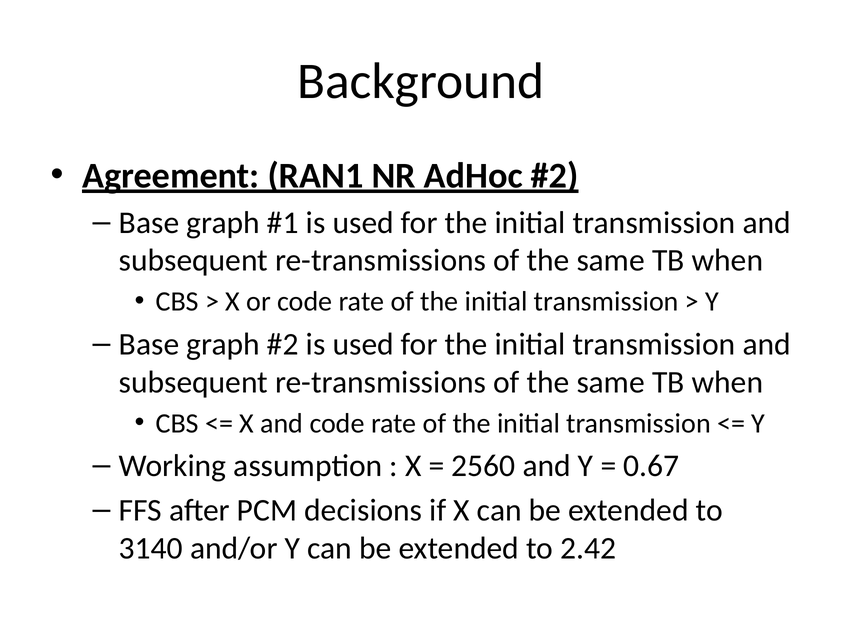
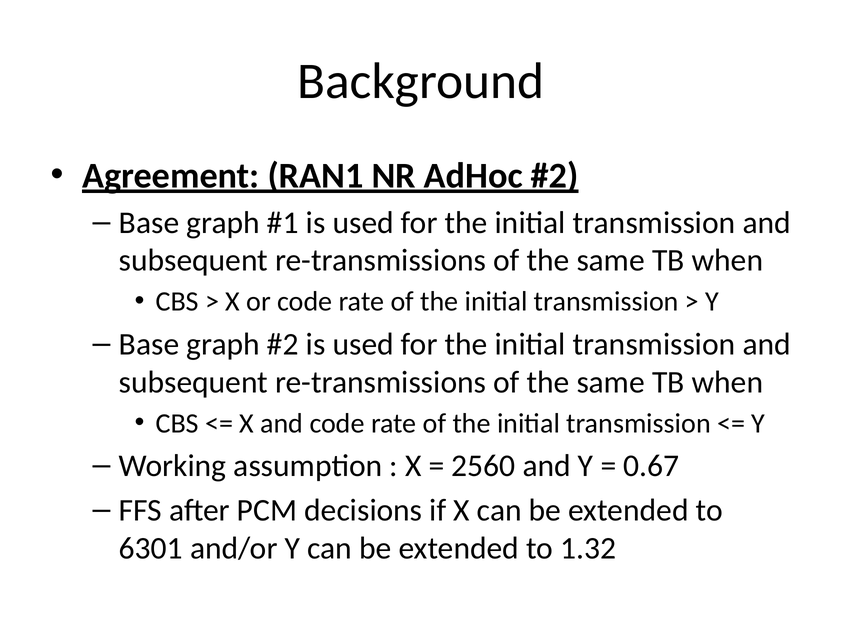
3140: 3140 -> 6301
2.42: 2.42 -> 1.32
